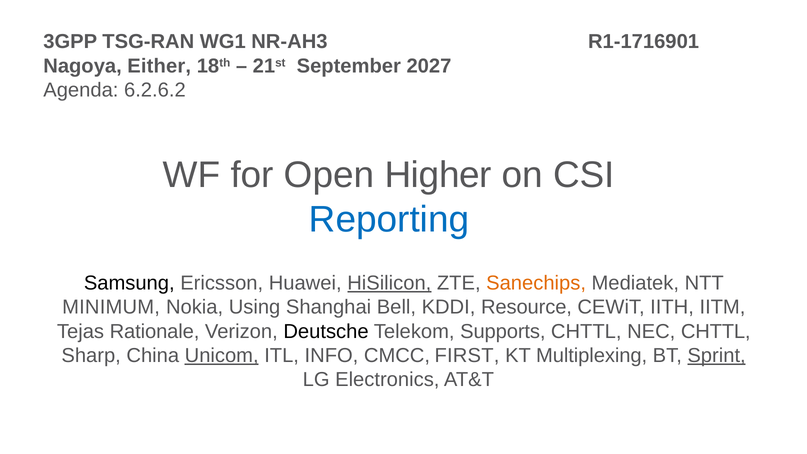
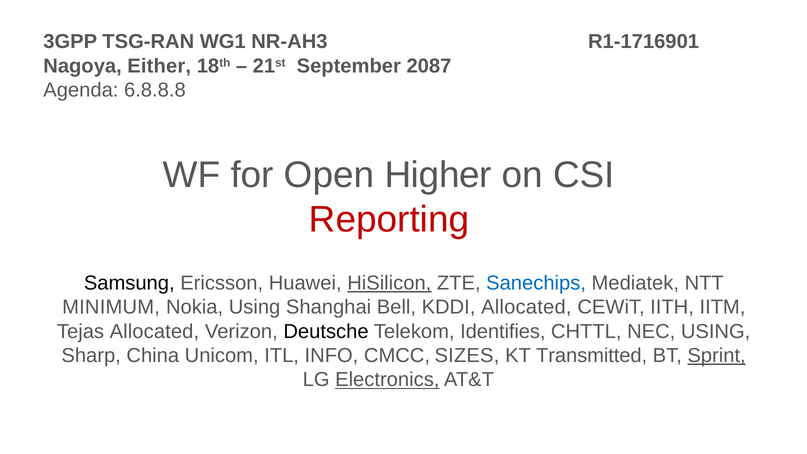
2027: 2027 -> 2087
6.2.6.2: 6.2.6.2 -> 6.8.8.8
Reporting colour: blue -> red
Sanechips colour: orange -> blue
KDDI Resource: Resource -> Allocated
Tejas Rationale: Rationale -> Allocated
Supports: Supports -> Identifies
NEC CHTTL: CHTTL -> USING
Unicom underline: present -> none
FIRST: FIRST -> SIZES
Multiplexing: Multiplexing -> Transmitted
Electronics underline: none -> present
